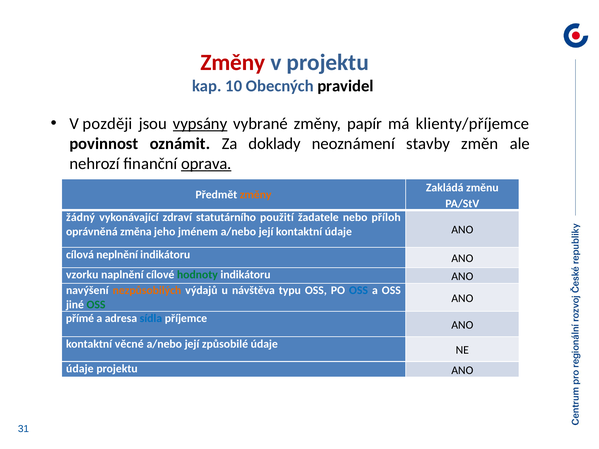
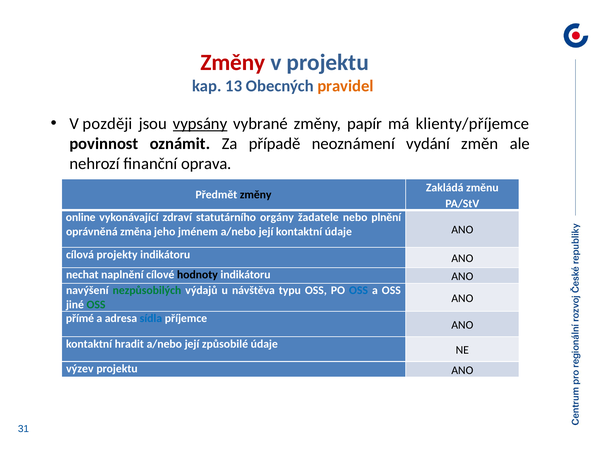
10: 10 -> 13
pravidel colour: black -> orange
doklady: doklady -> případě
stavby: stavby -> vydání
oprava underline: present -> none
změny at (256, 195) colour: orange -> black
žádný: žádný -> online
použití: použití -> orgány
příloh: příloh -> plnění
neplnění: neplnění -> projekty
vzorku: vzorku -> nechat
hodnoty colour: green -> black
nezpůsobilých colour: orange -> green
věcné: věcné -> hradit
údaje at (80, 369): údaje -> výzev
